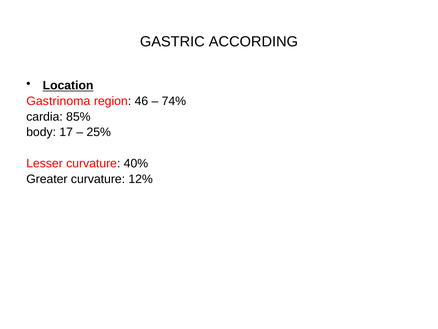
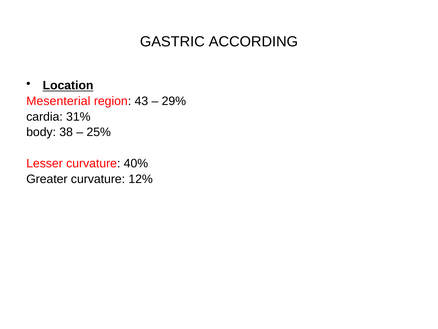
Gastrinoma: Gastrinoma -> Mesenterial
46: 46 -> 43
74%: 74% -> 29%
85%: 85% -> 31%
17: 17 -> 38
